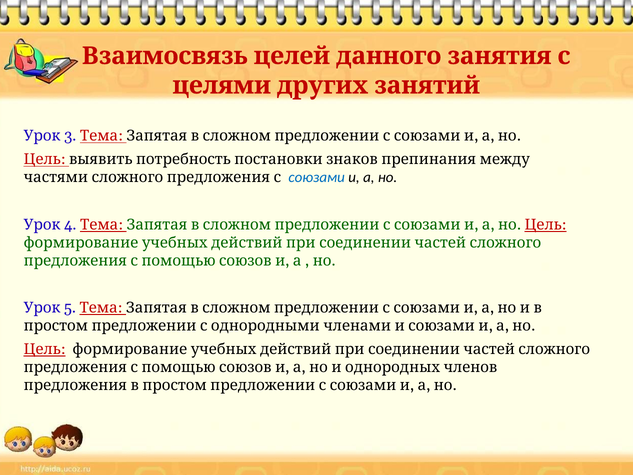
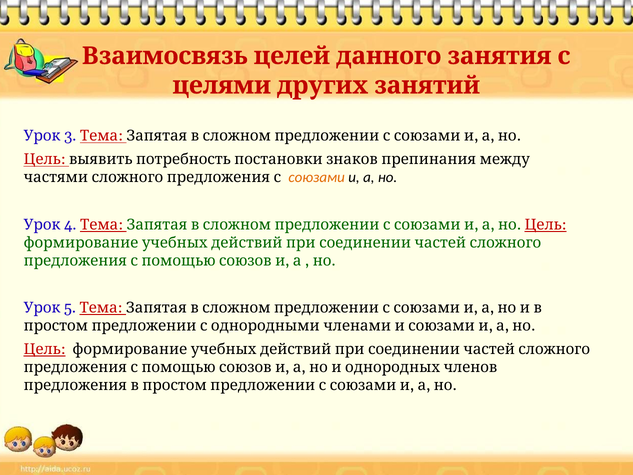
союзами colour: blue -> orange
